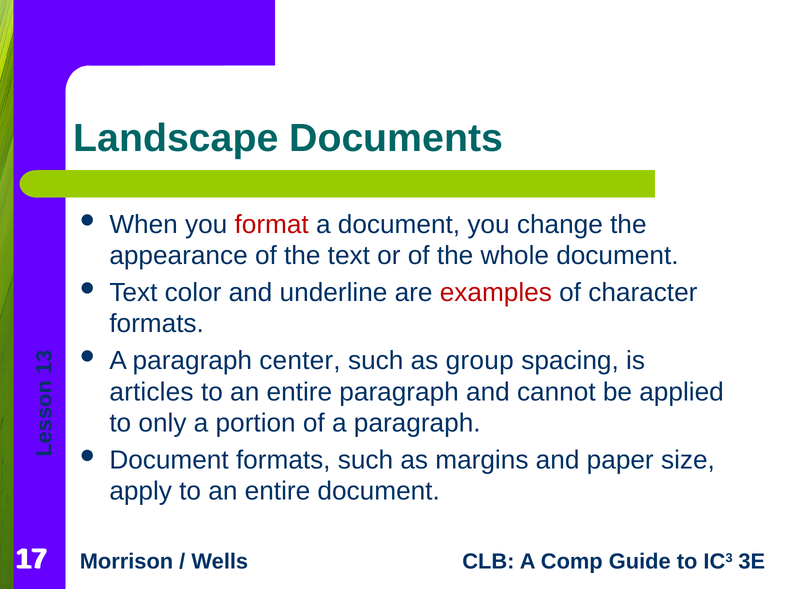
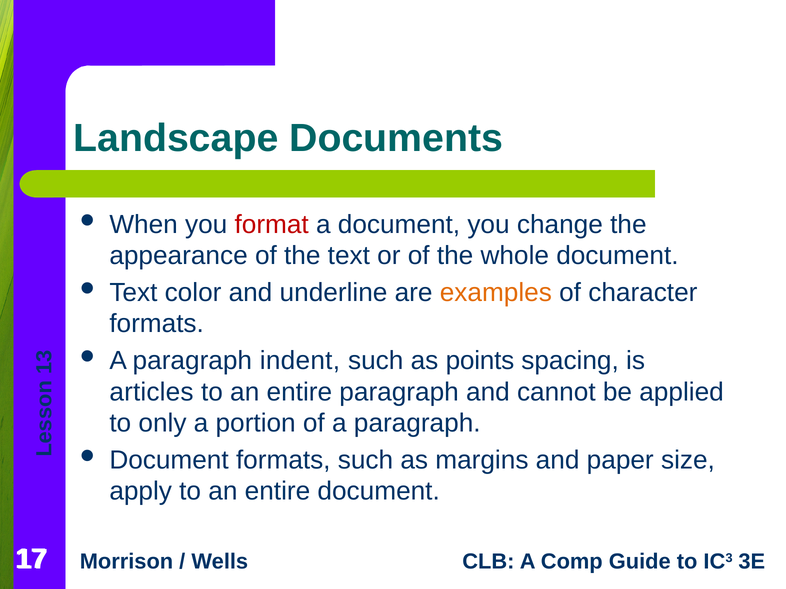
examples colour: red -> orange
center: center -> indent
group: group -> points
